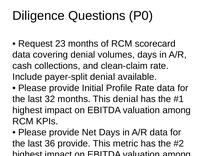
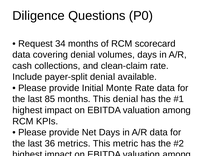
23: 23 -> 34
Profile: Profile -> Monte
32: 32 -> 85
36 provide: provide -> metrics
